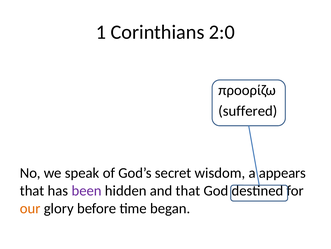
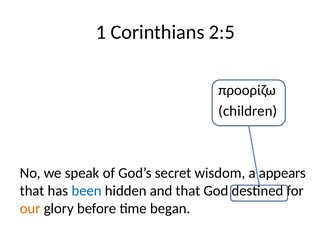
2:0: 2:0 -> 2:5
suffered: suffered -> children
been colour: purple -> blue
